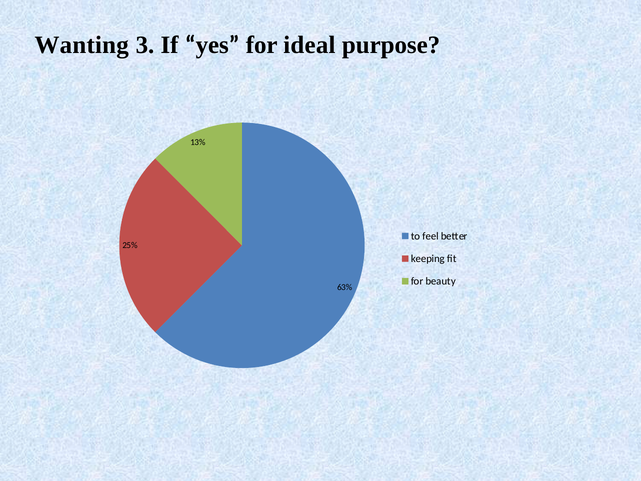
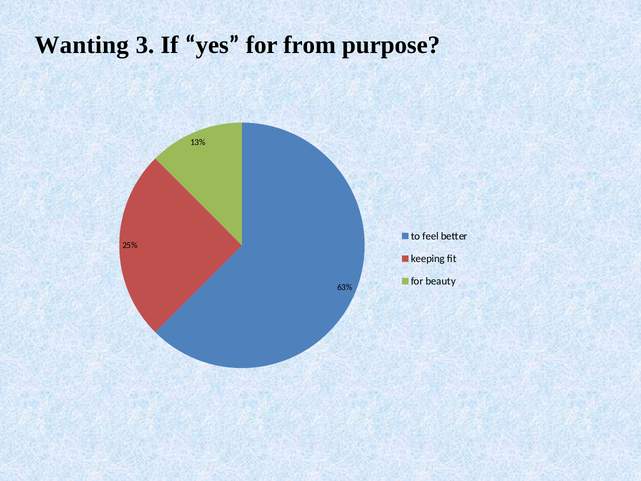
ideal: ideal -> from
